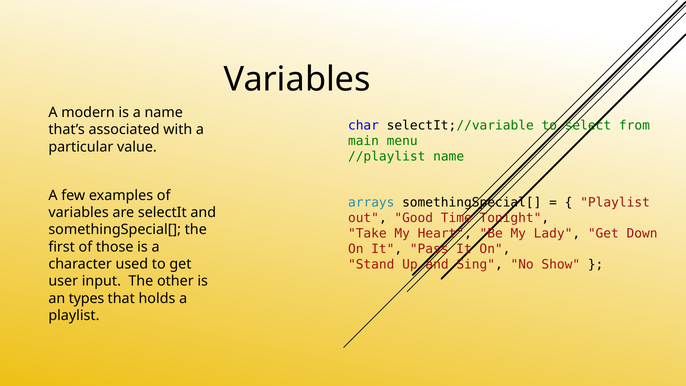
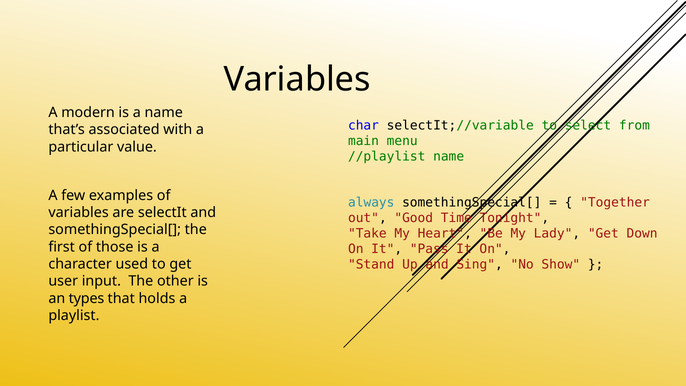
arrays: arrays -> always
Playlist at (615, 203): Playlist -> Together
